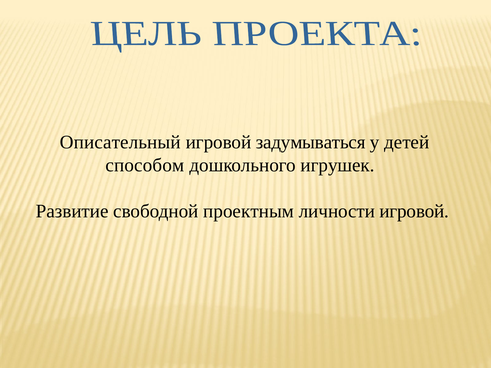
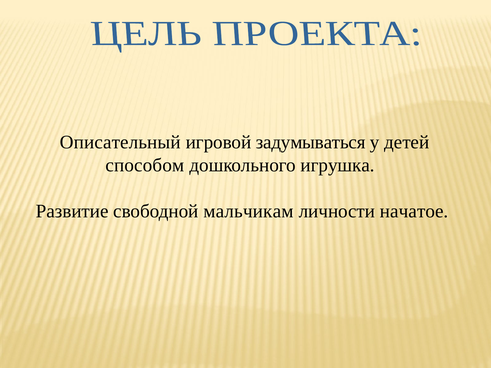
игрушек: игрушек -> игрушка
проектным: проектным -> мальчикам
личности игровой: игровой -> начатое
